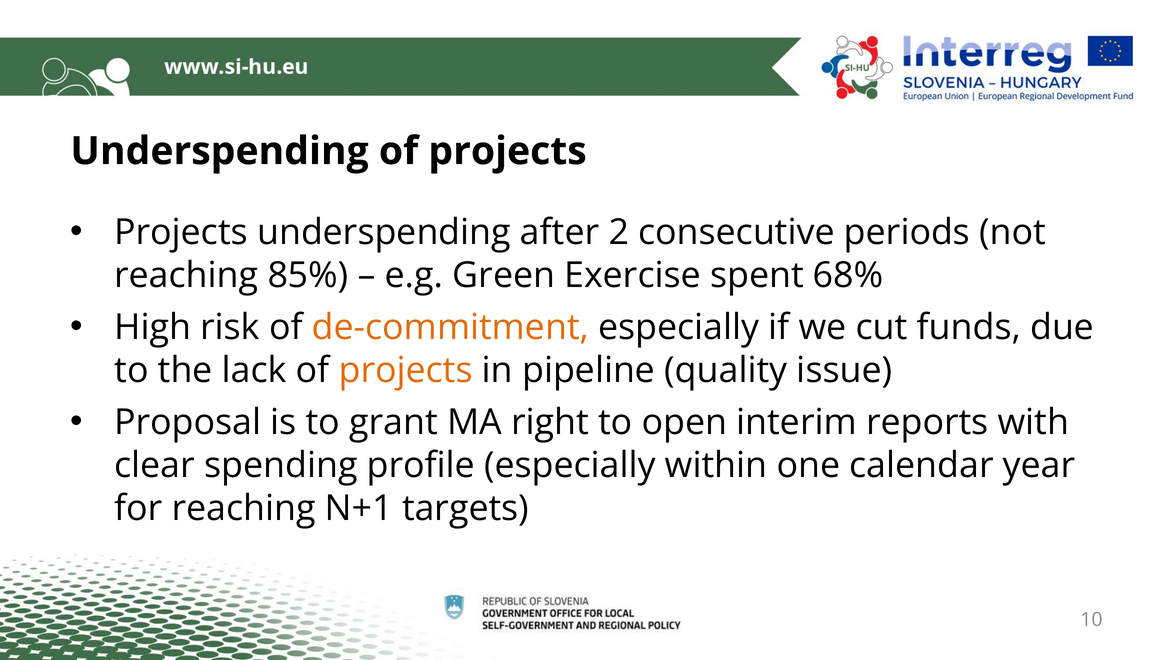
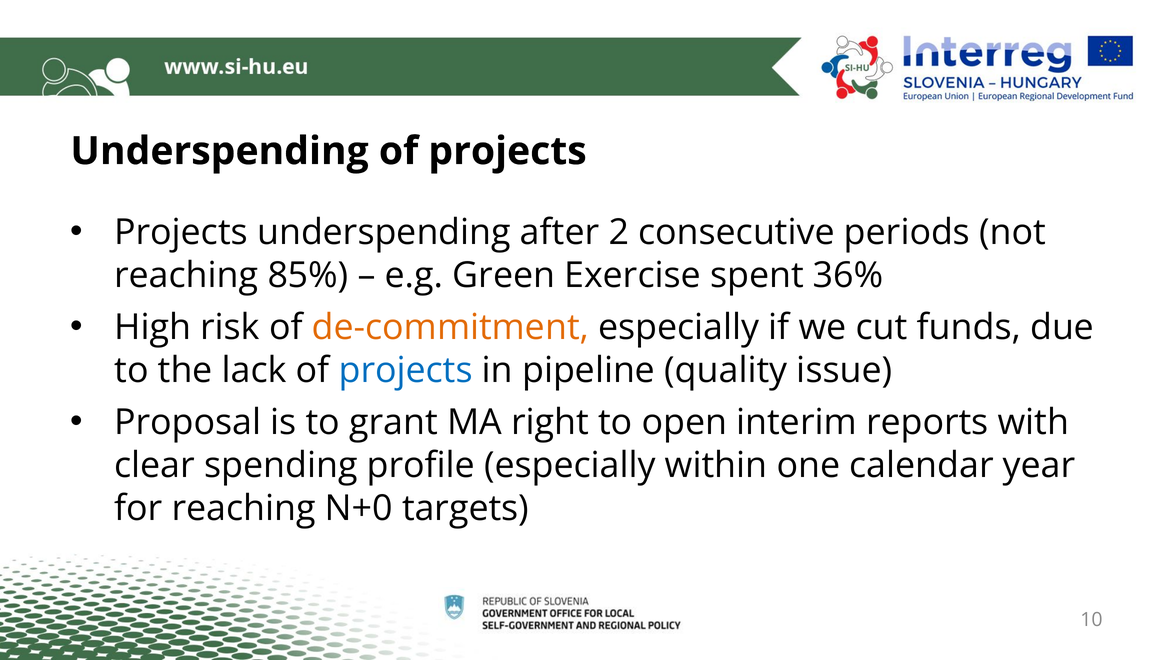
68%: 68% -> 36%
projects at (406, 370) colour: orange -> blue
N+1: N+1 -> N+0
